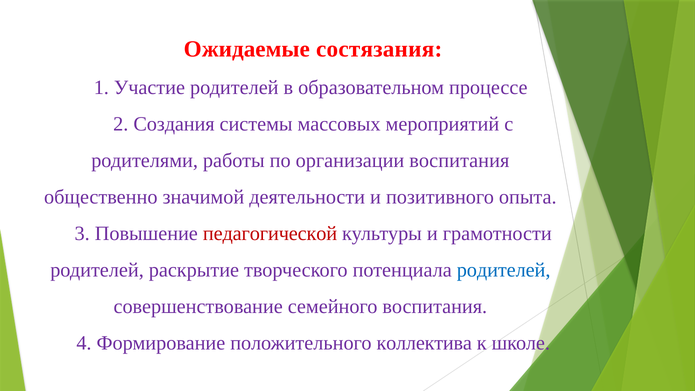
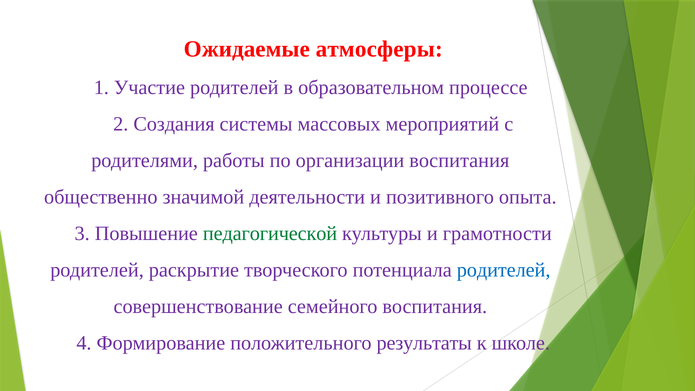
состязания: состязания -> атмосферы
педагогической colour: red -> green
коллектива: коллектива -> результаты
